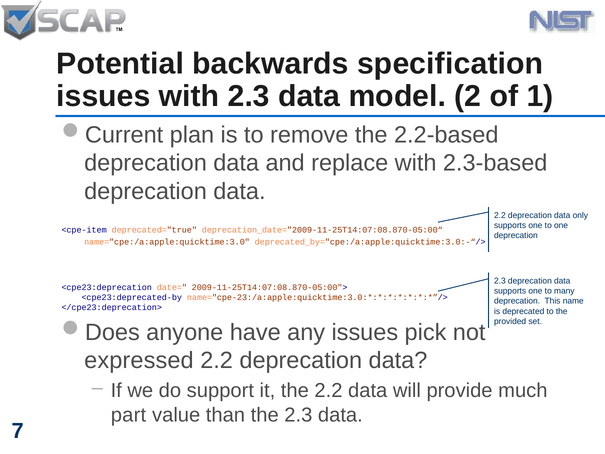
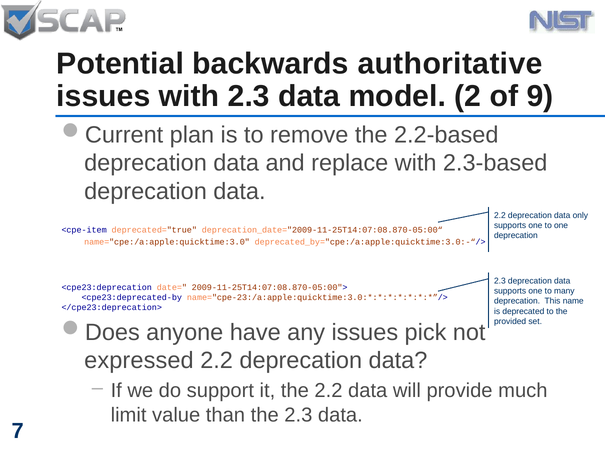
specification: specification -> authoritative
1: 1 -> 9
part: part -> limit
